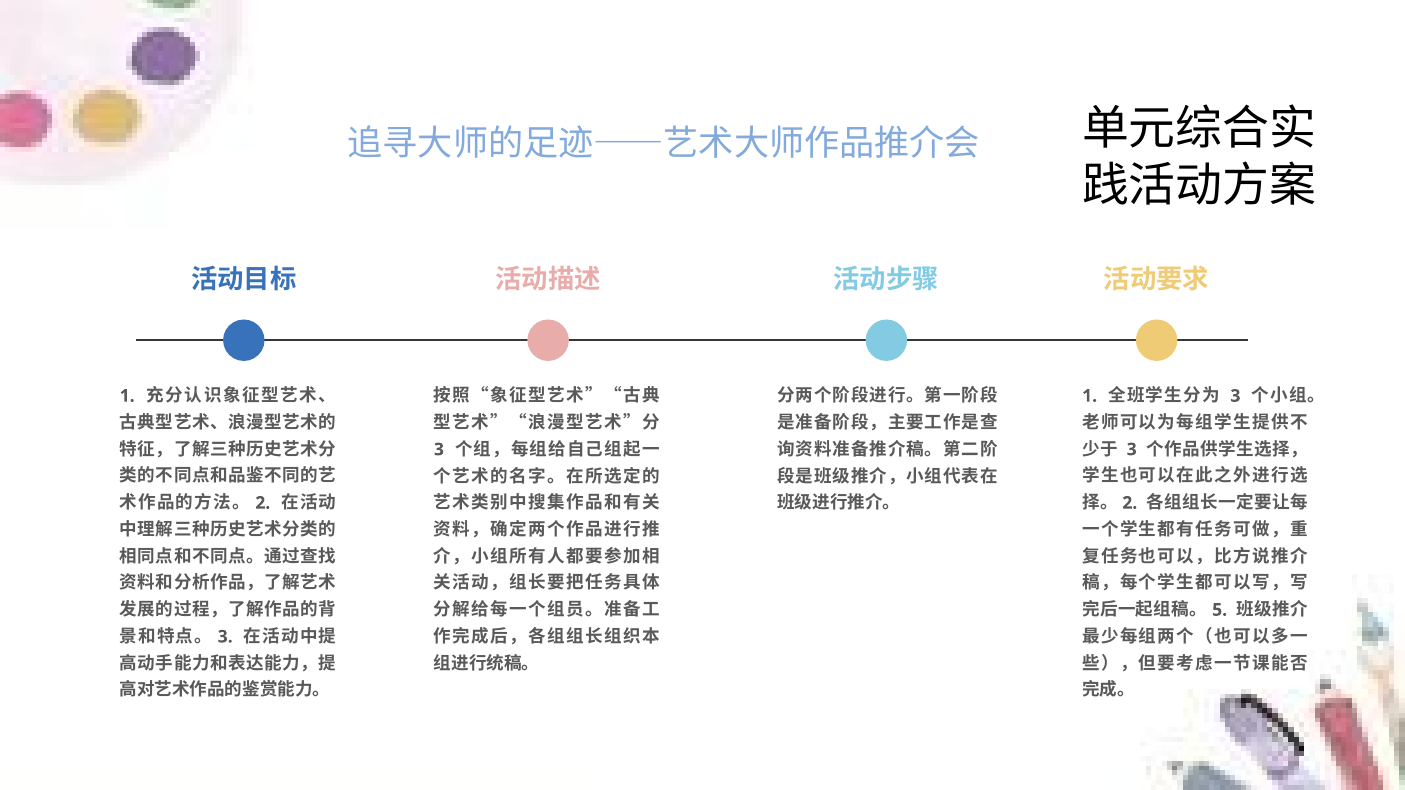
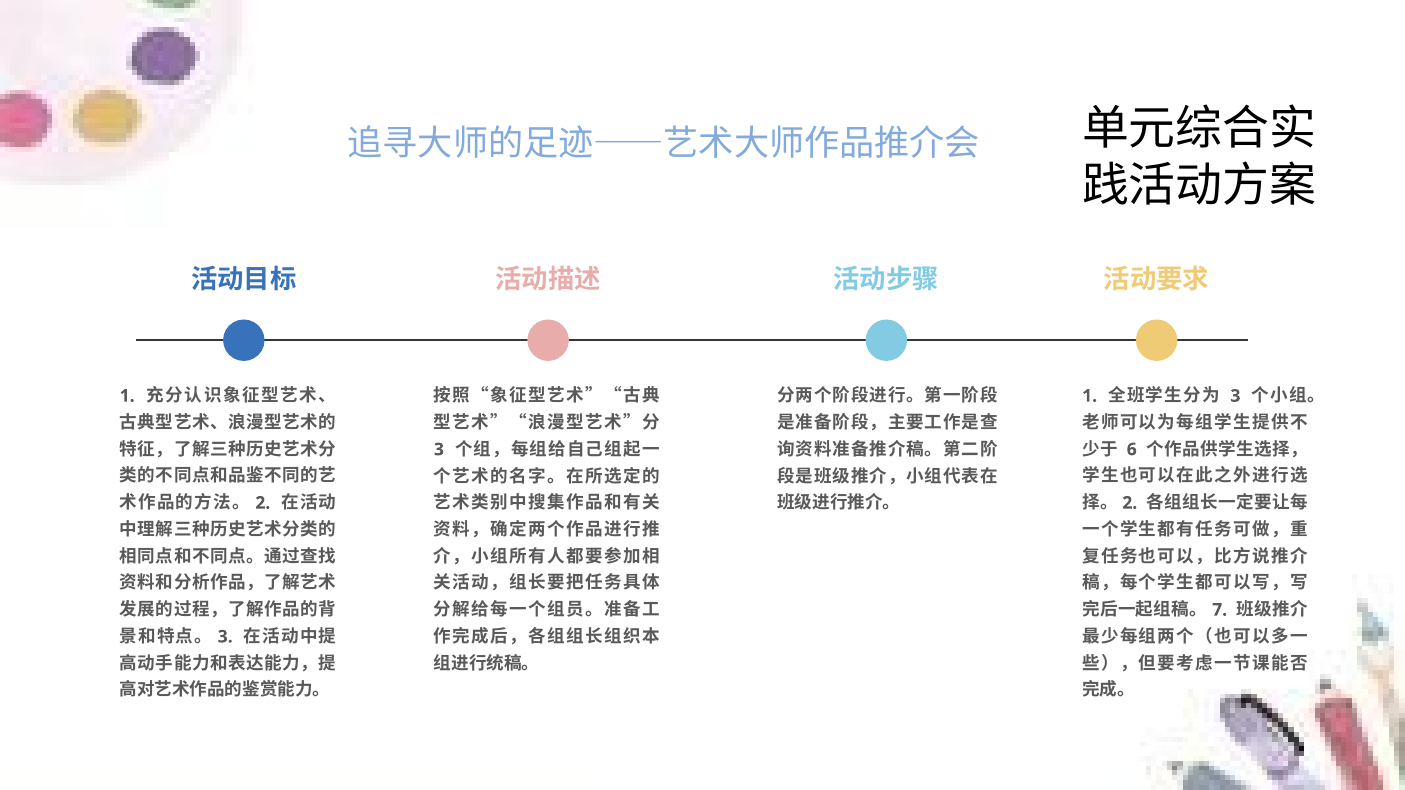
3 at (1132, 450): 3 -> 6
5: 5 -> 7
